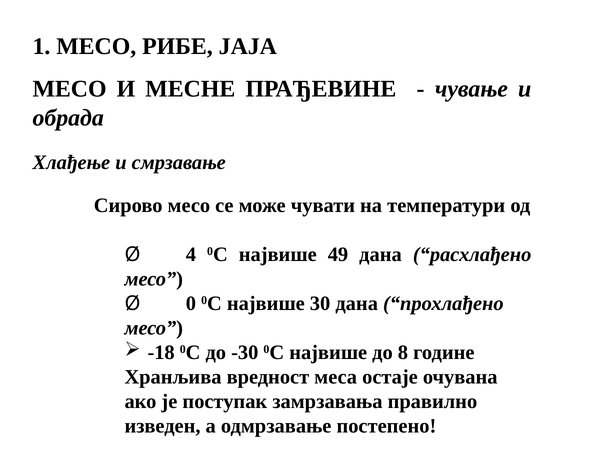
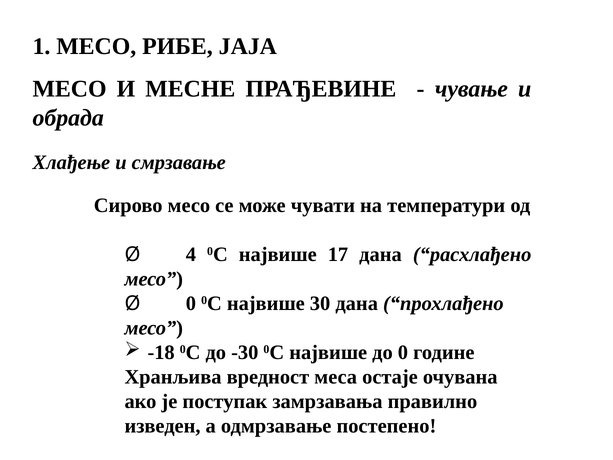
49: 49 -> 17
до 8: 8 -> 0
